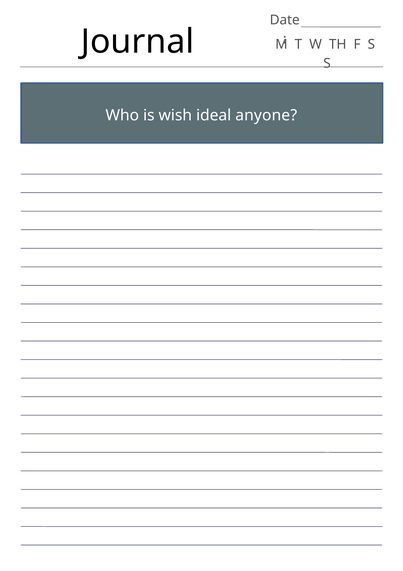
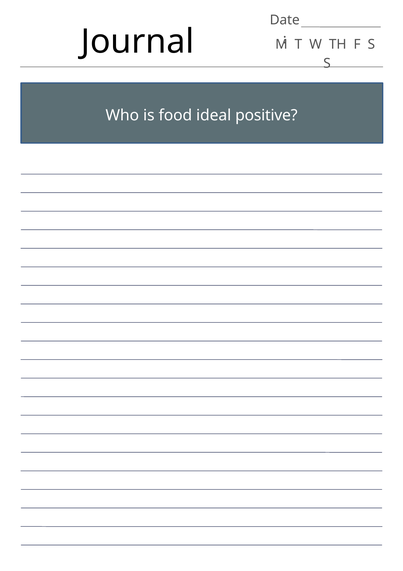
wish: wish -> food
anyone: anyone -> positive
